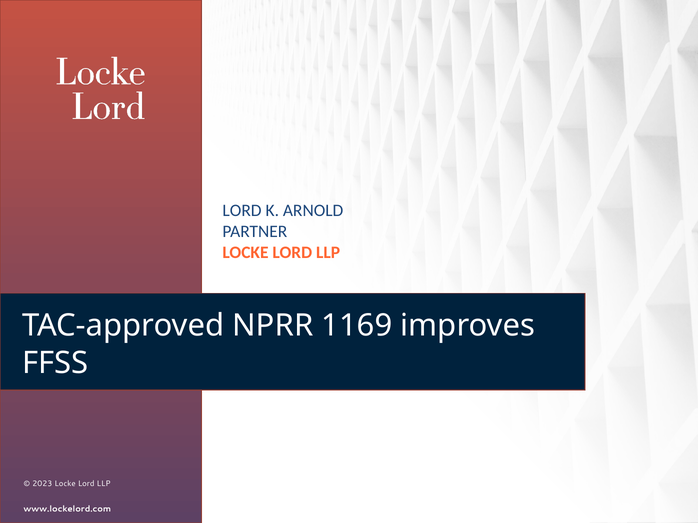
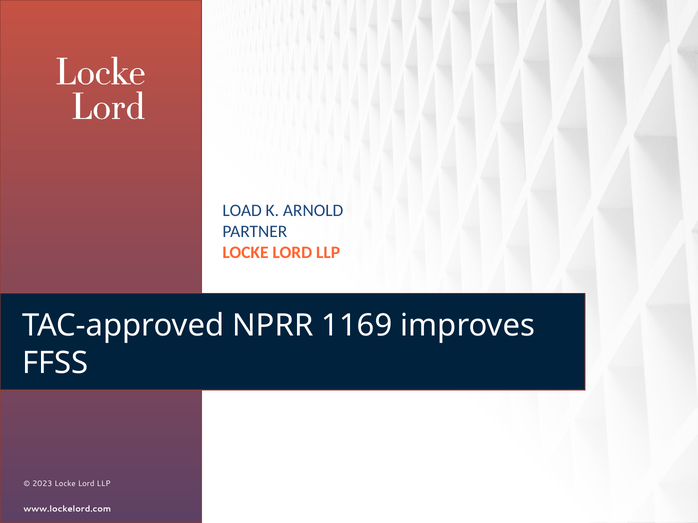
LORD at (242, 211): LORD -> LOAD
